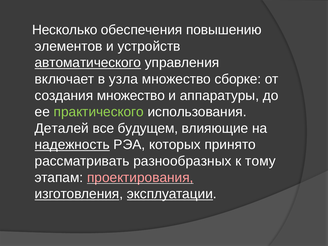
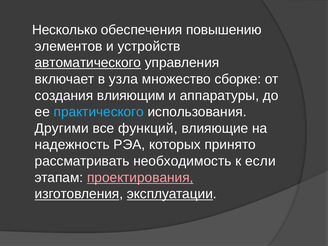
создания множество: множество -> влияющим
практического colour: light green -> light blue
Деталей: Деталей -> Другими
будущем: будущем -> функций
надежность underline: present -> none
разнообразных: разнообразных -> необходимость
тому: тому -> если
